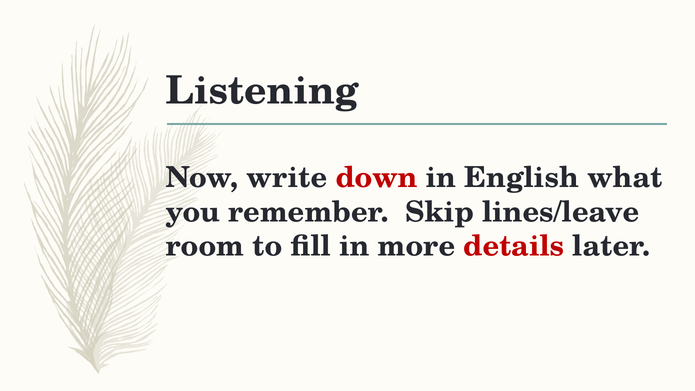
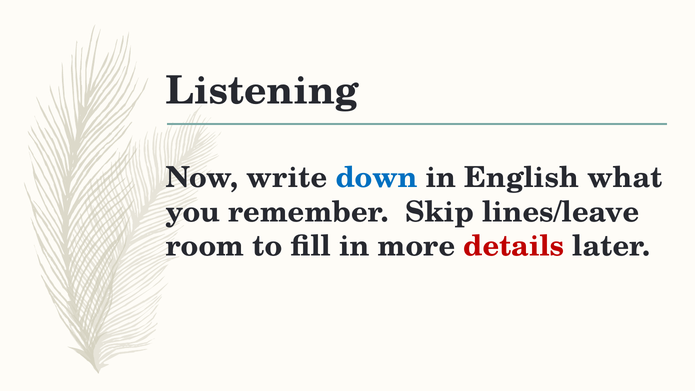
down colour: red -> blue
